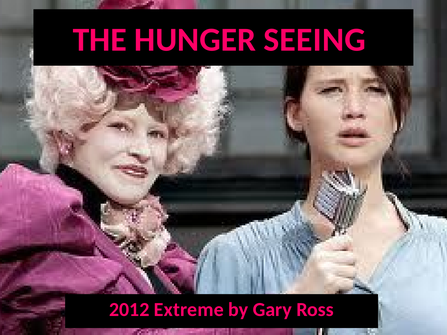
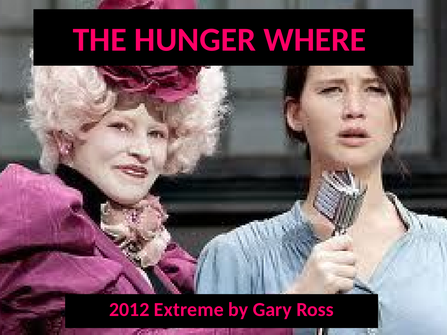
SEEING: SEEING -> WHERE
